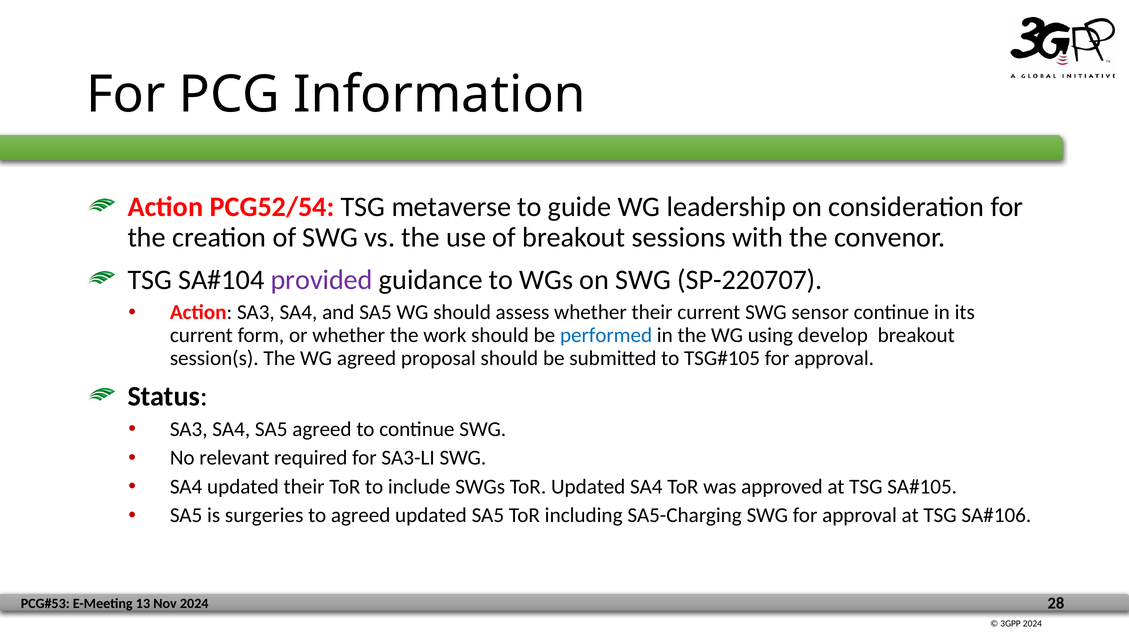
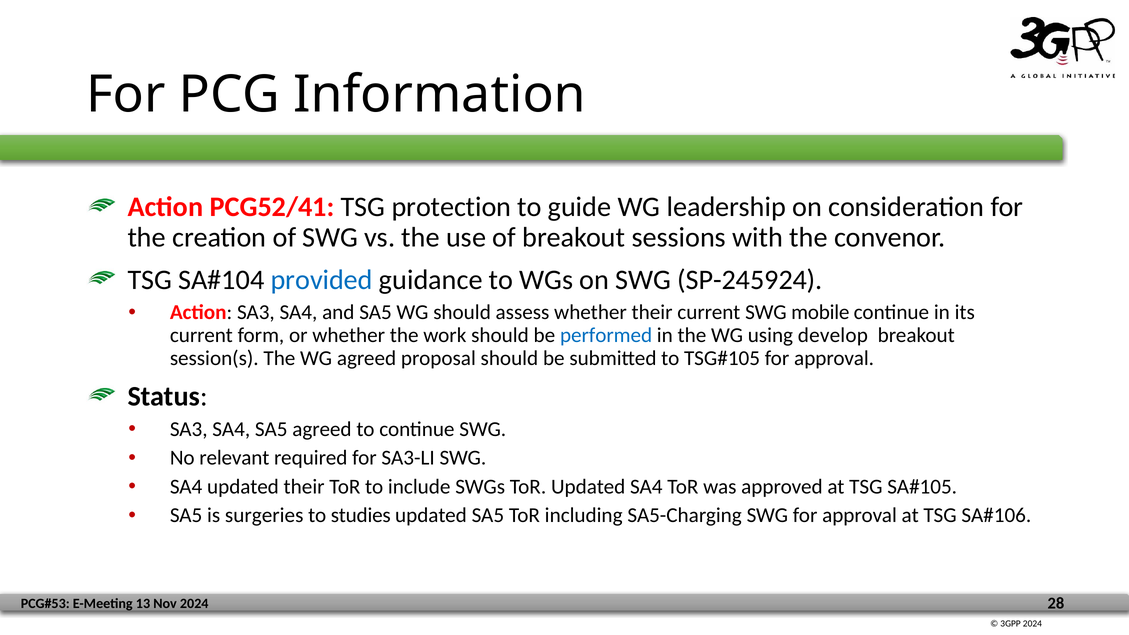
PCG52/54: PCG52/54 -> PCG52/41
metaverse: metaverse -> protection
provided colour: purple -> blue
SP-220707: SP-220707 -> SP-245924
sensor: sensor -> mobile
to agreed: agreed -> studies
